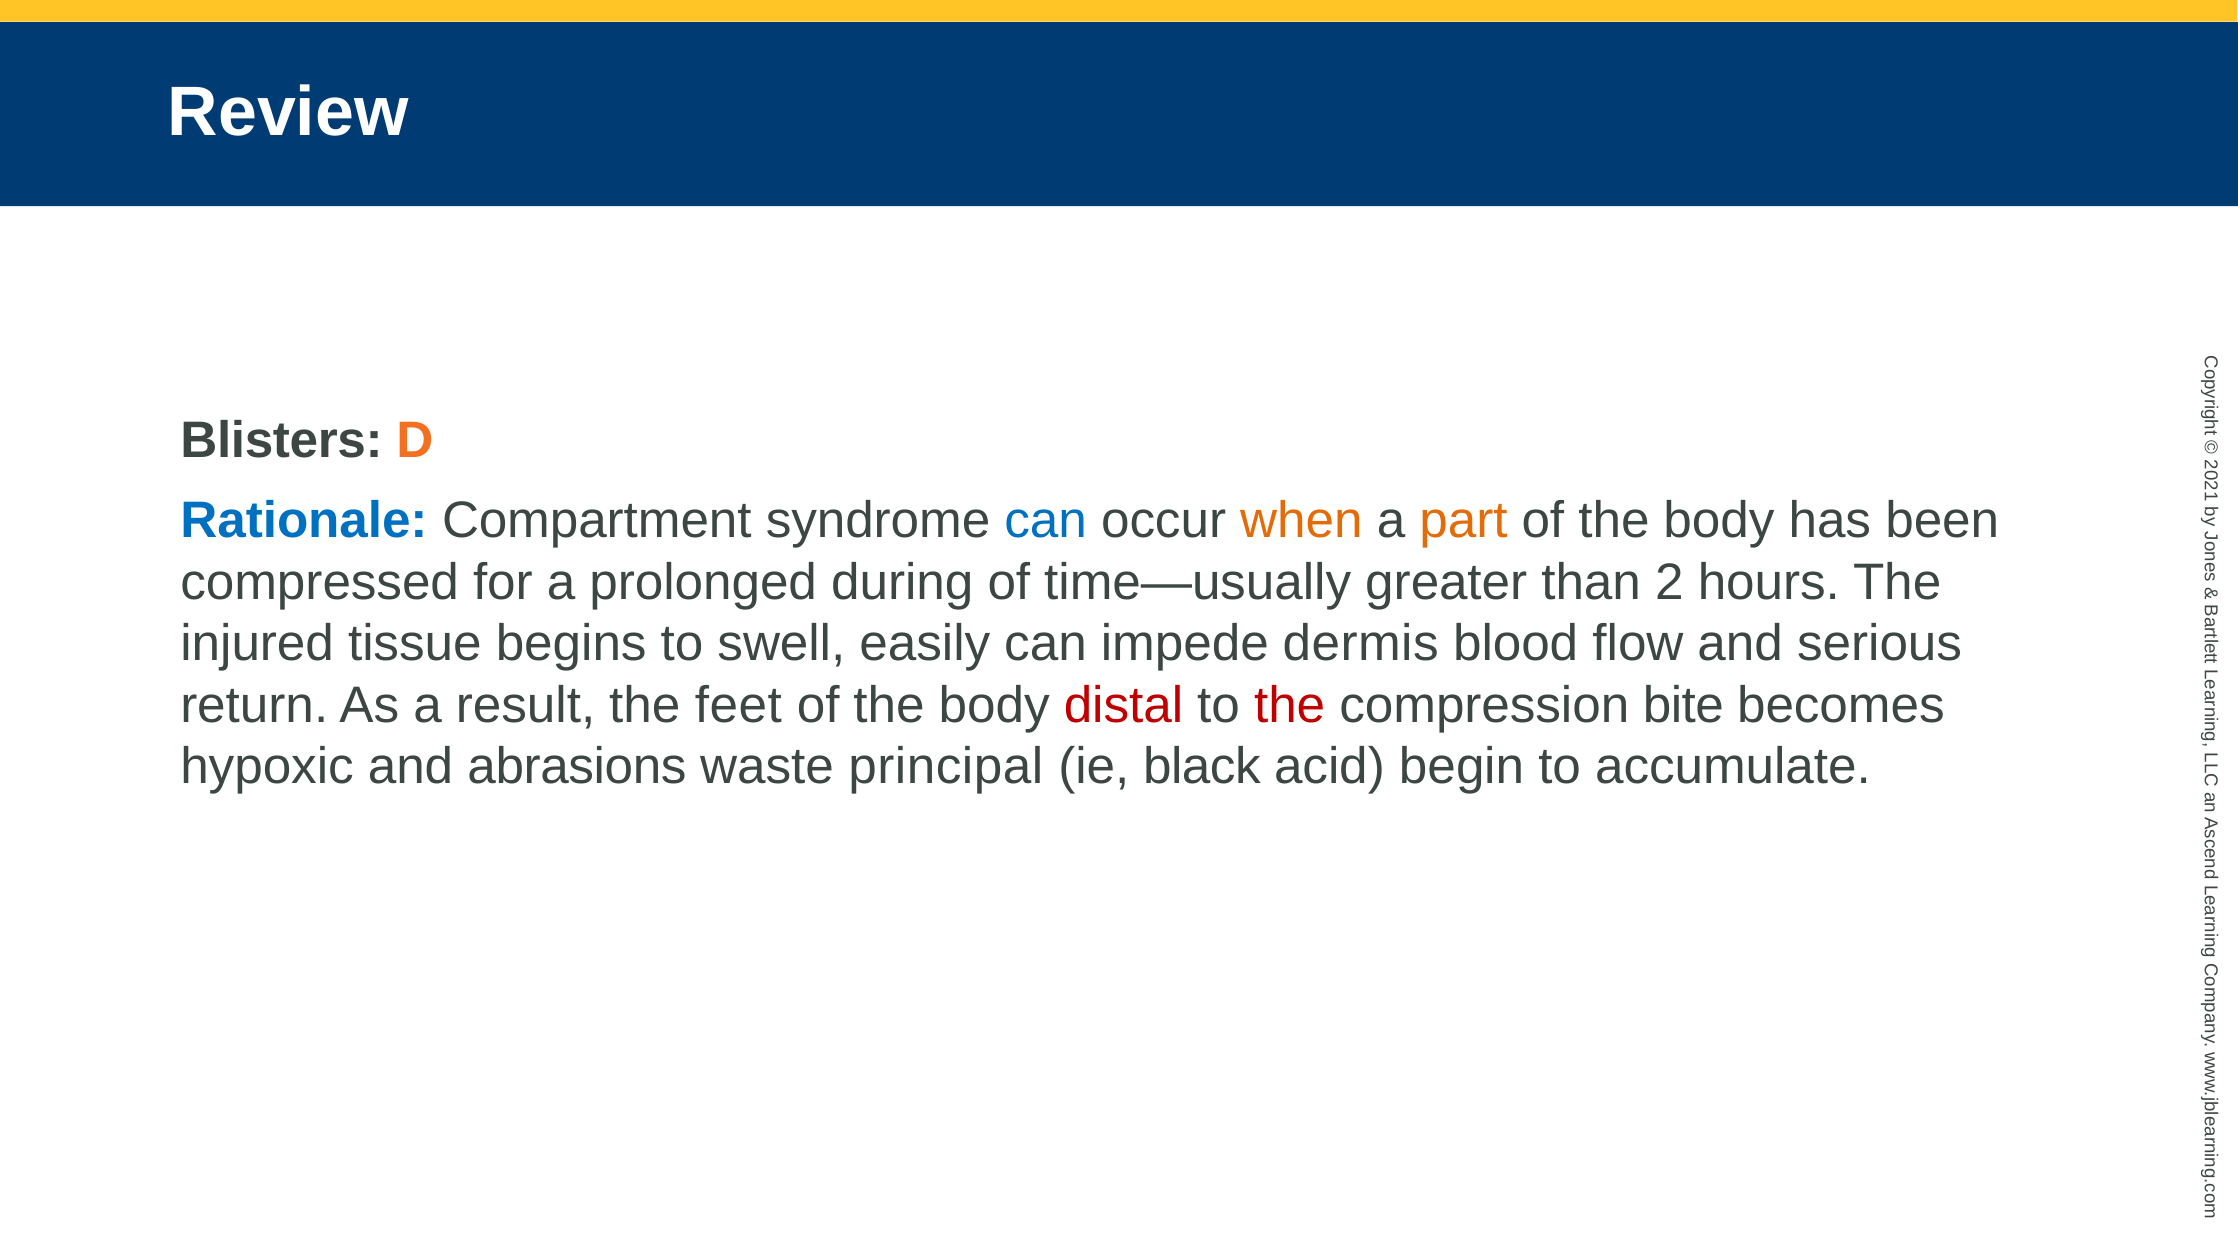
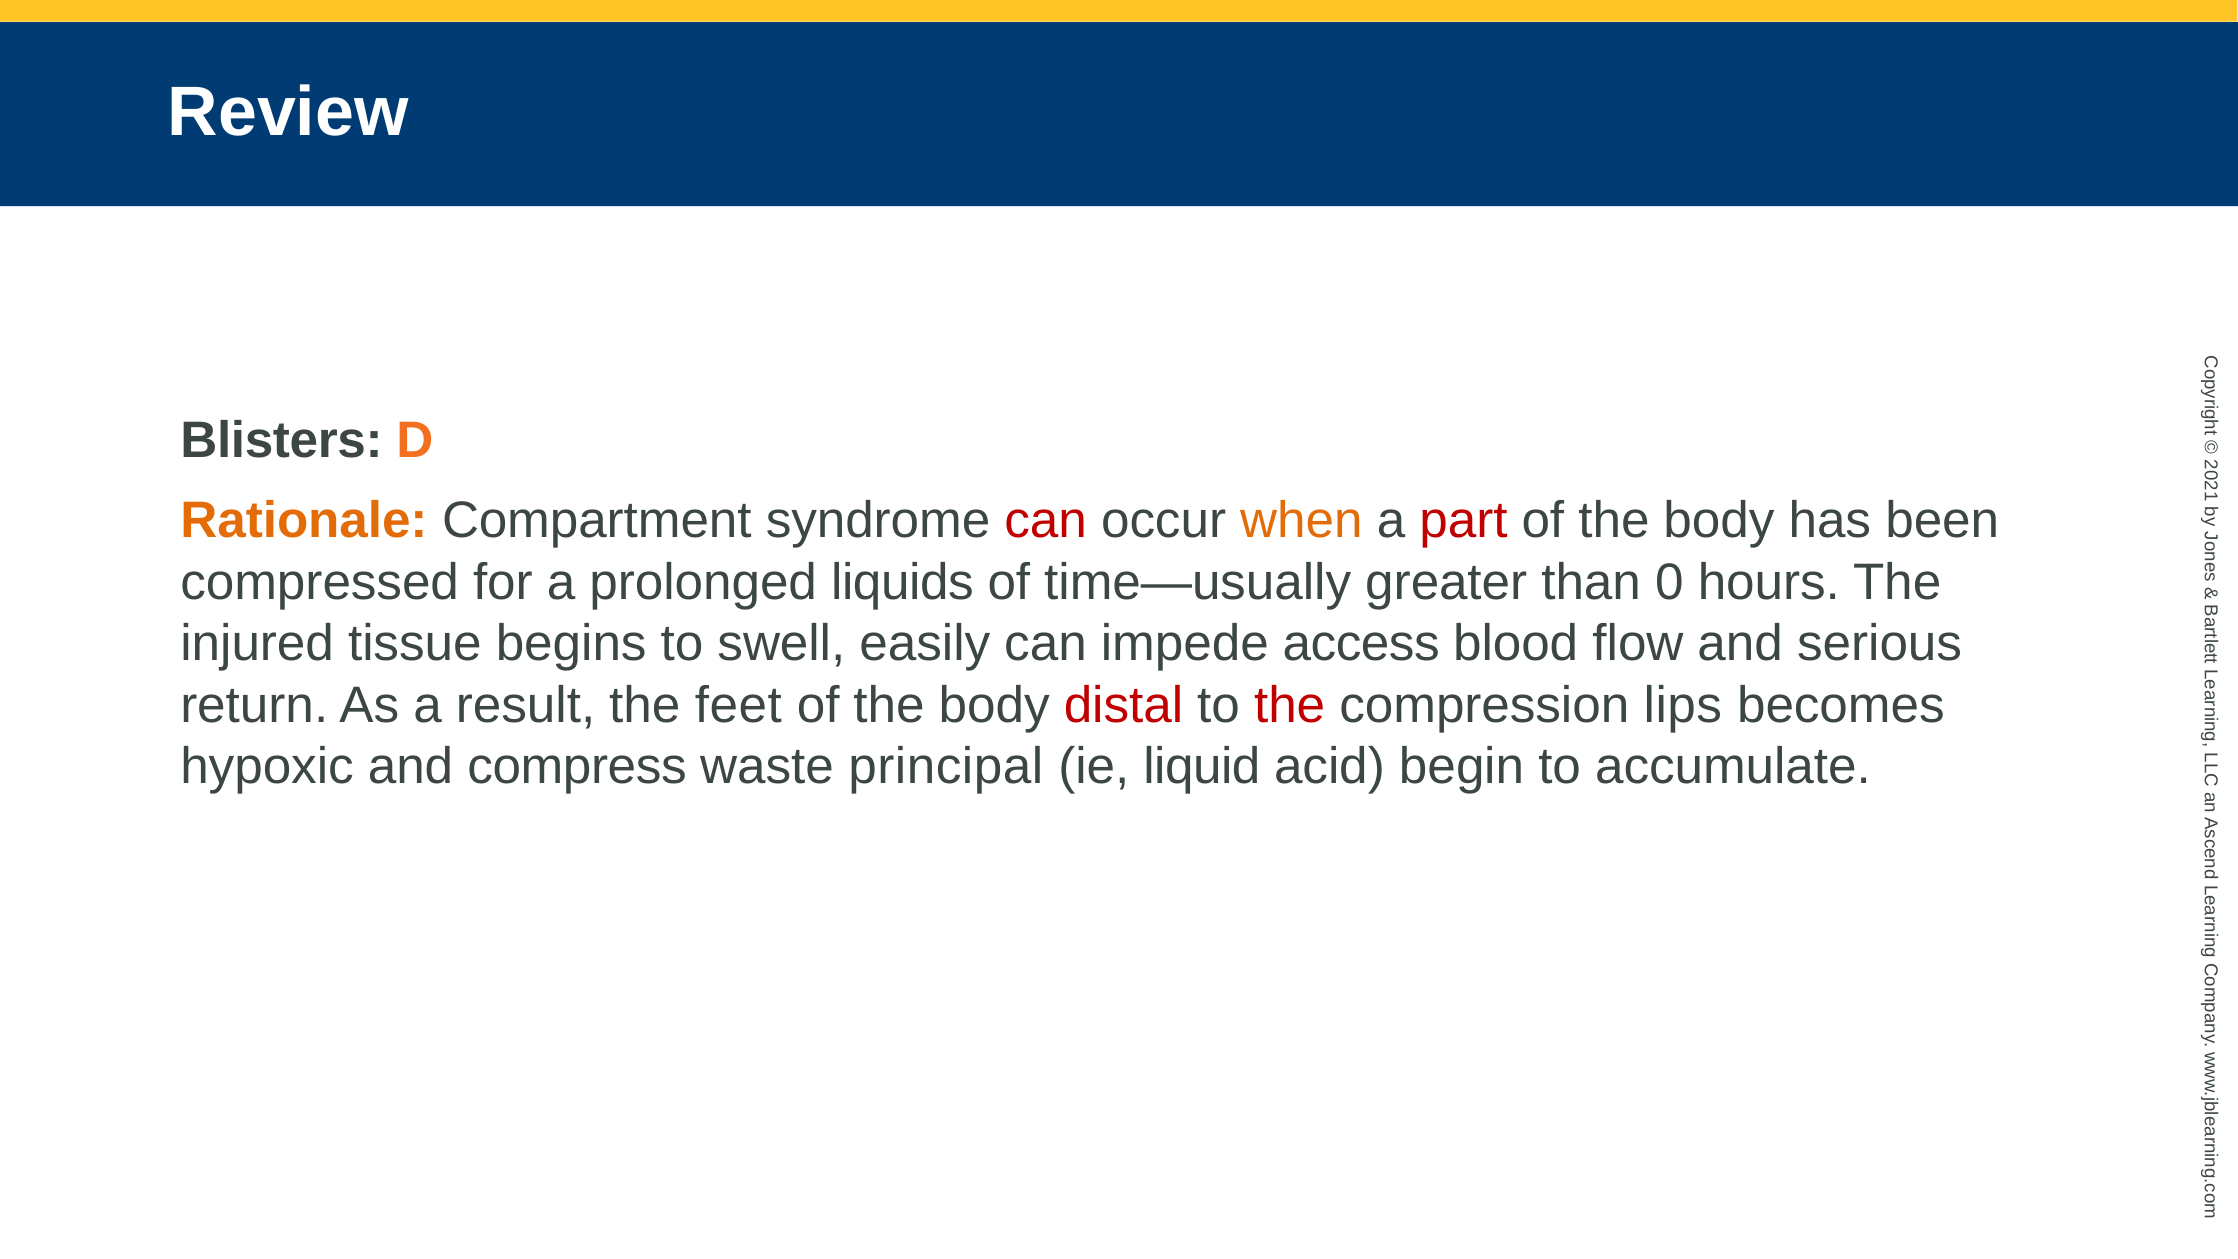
Rationale colour: blue -> orange
can at (1046, 521) colour: blue -> red
part colour: orange -> red
during: during -> liquids
than 2: 2 -> 0
dermis: dermis -> access
bite: bite -> lips
abrasions: abrasions -> compress
black: black -> liquid
